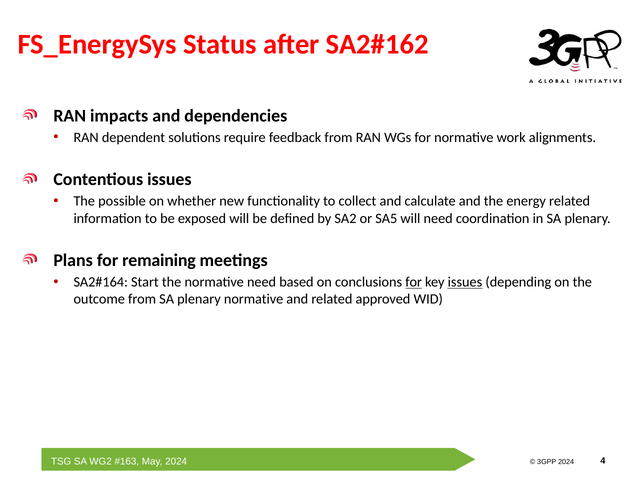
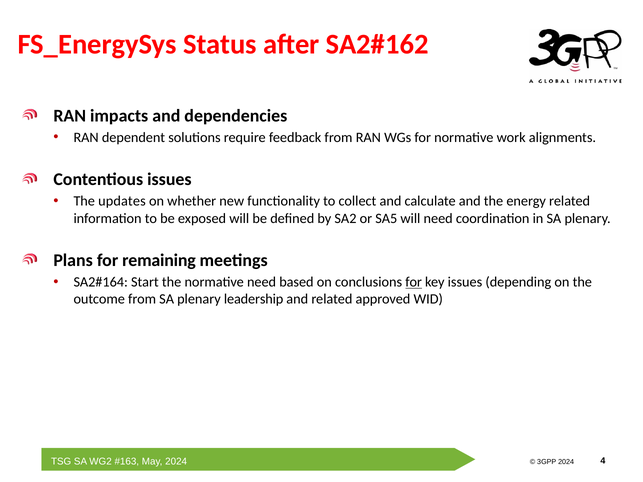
possible: possible -> updates
issues at (465, 282) underline: present -> none
plenary normative: normative -> leadership
